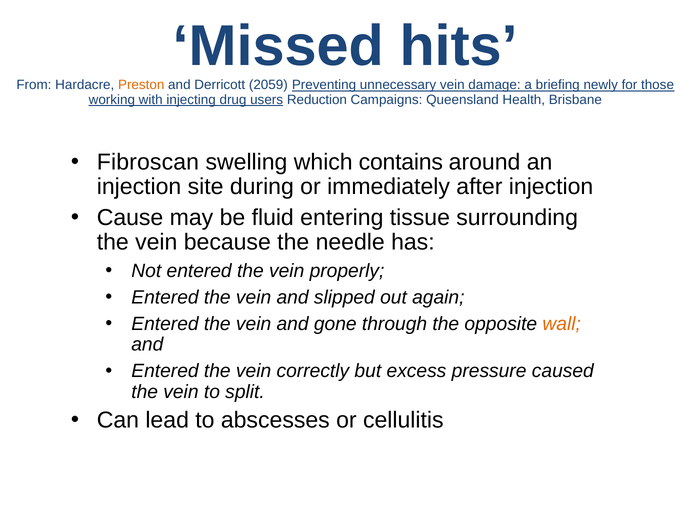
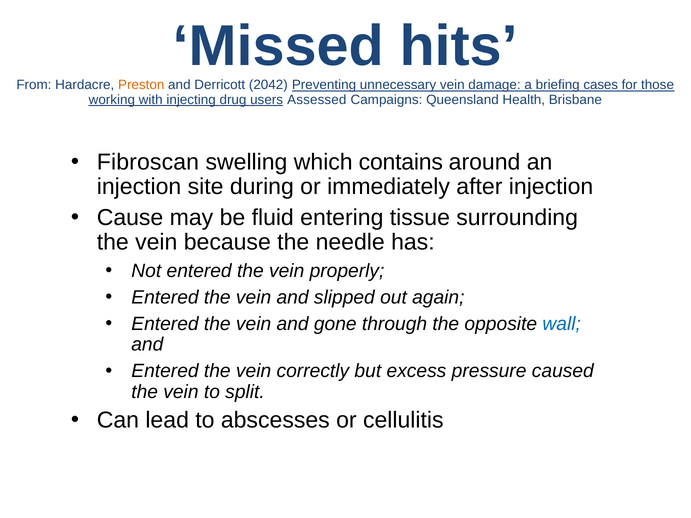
2059: 2059 -> 2042
newly: newly -> cases
Reduction: Reduction -> Assessed
wall colour: orange -> blue
